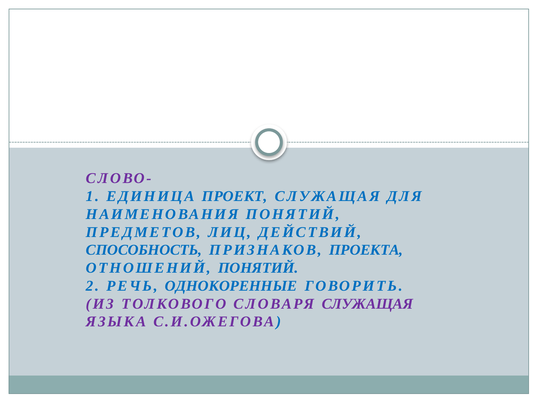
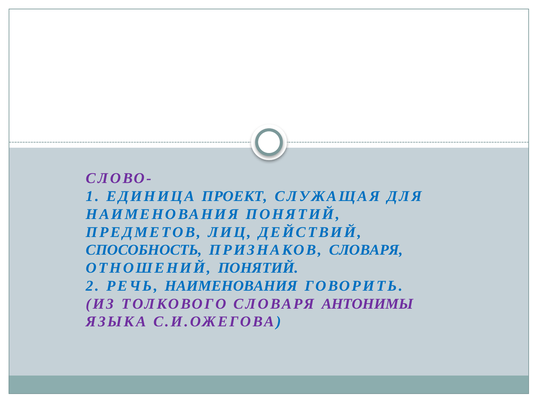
ПРИЗНАКОВ ПРОЕКТА: ПРОЕКТА -> СЛОВАРЯ
РЕЧЬ ОДНОКОРЕННЫЕ: ОДНОКОРЕННЫЕ -> НАИМЕНОВАНИЯ
СЛОВАРЯ СЛУЖАЩАЯ: СЛУЖАЩАЯ -> АНТОНИМЫ
